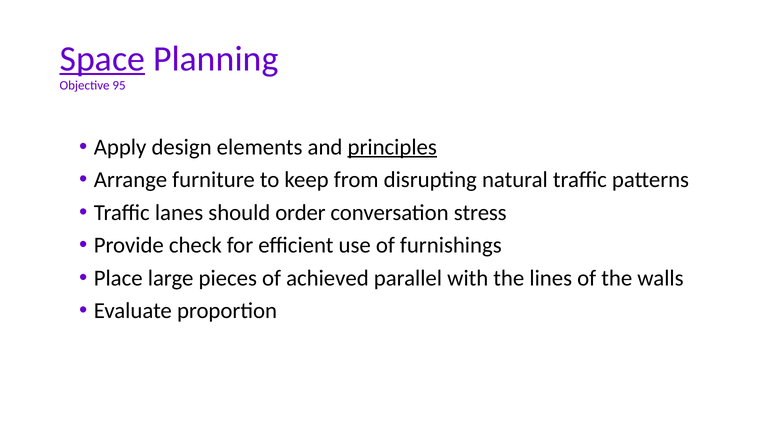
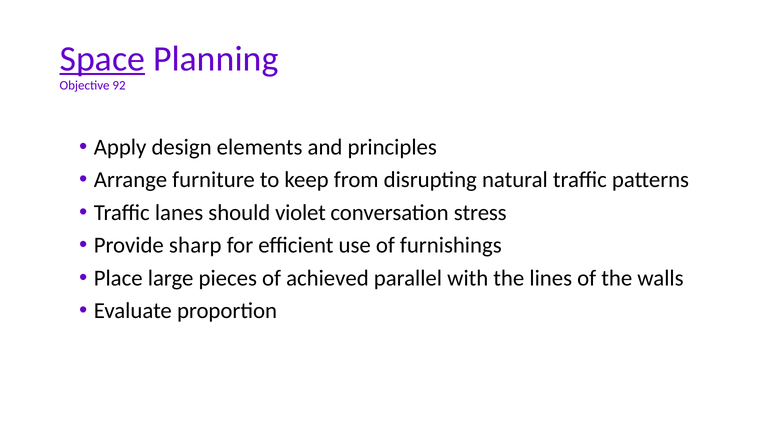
95: 95 -> 92
principles underline: present -> none
order: order -> violet
check: check -> sharp
